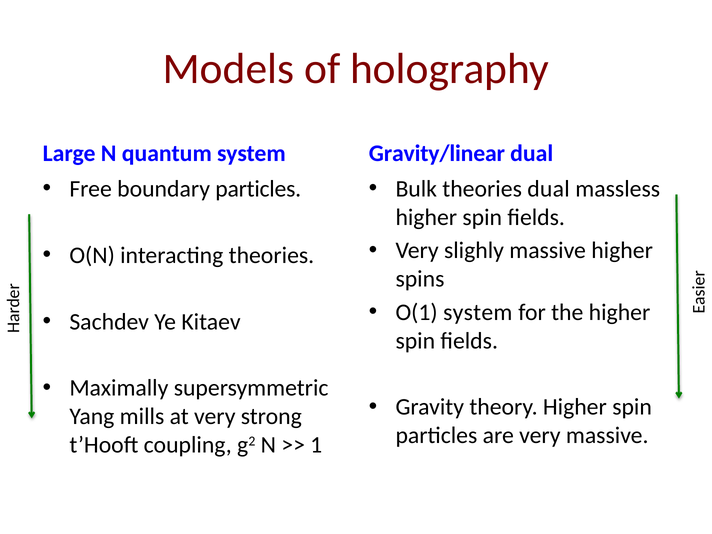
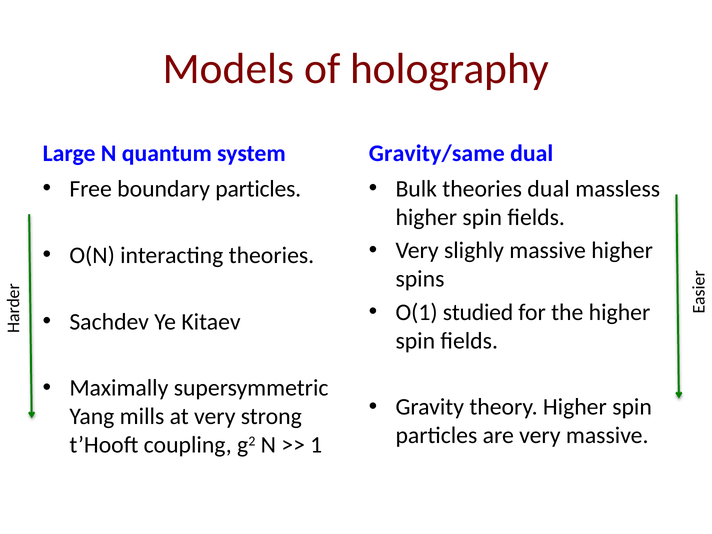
Gravity/linear: Gravity/linear -> Gravity/same
O(1 system: system -> studied
